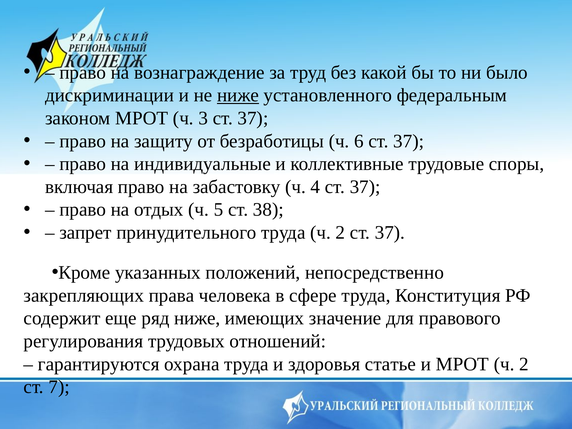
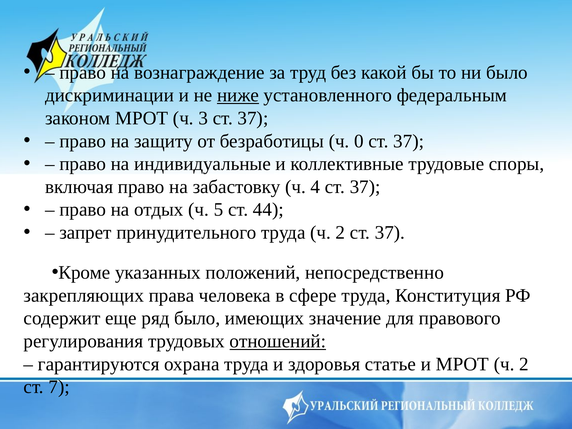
6: 6 -> 0
38: 38 -> 44
ряд ниже: ниже -> было
отношений underline: none -> present
